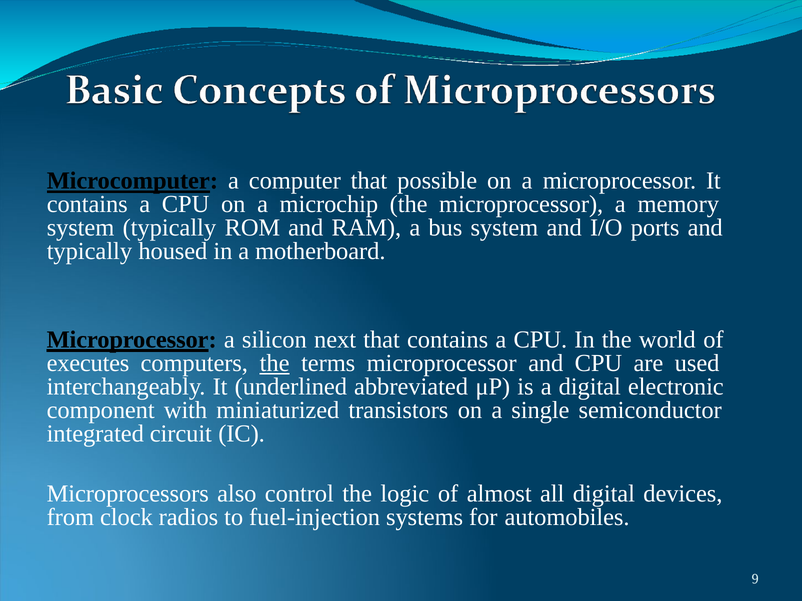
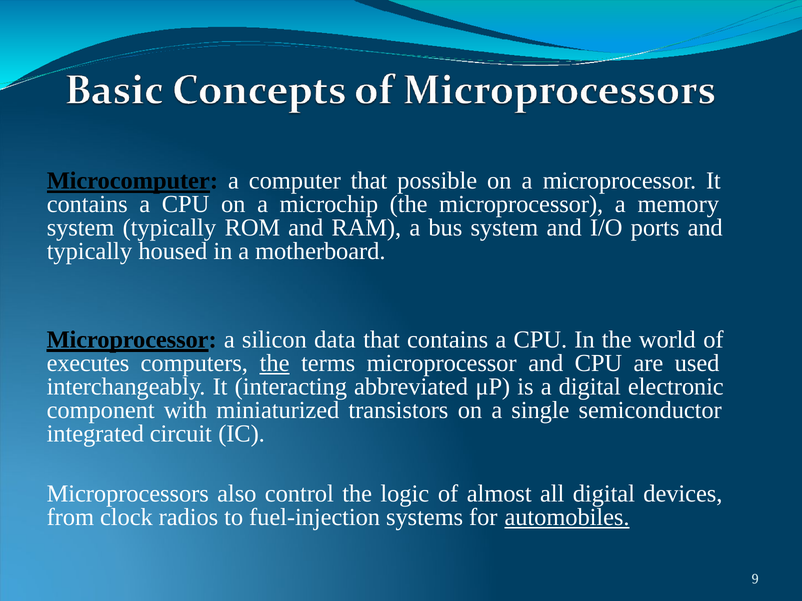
next: next -> data
underlined: underlined -> interacting
automobiles underline: none -> present
